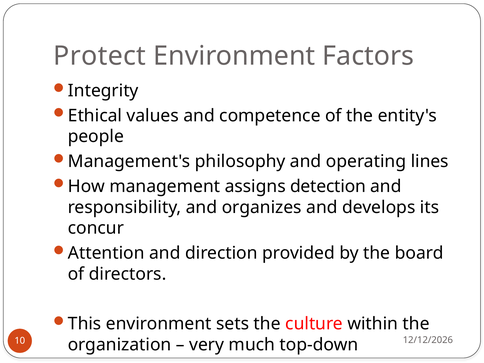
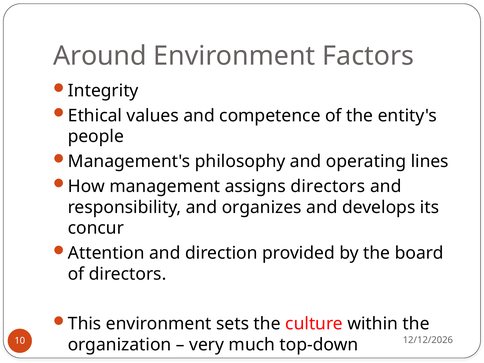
Protect: Protect -> Around
assigns detection: detection -> directors
